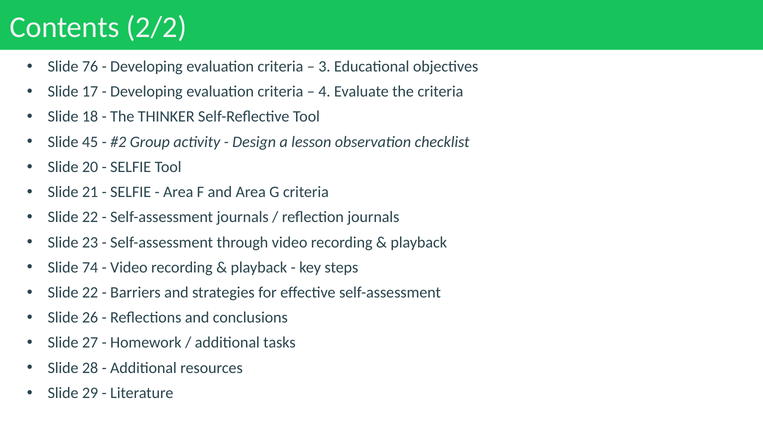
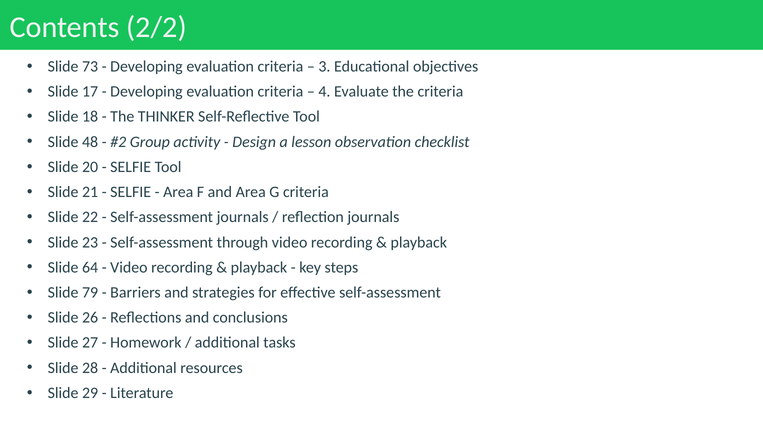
76: 76 -> 73
45: 45 -> 48
74: 74 -> 64
22 at (90, 293): 22 -> 79
